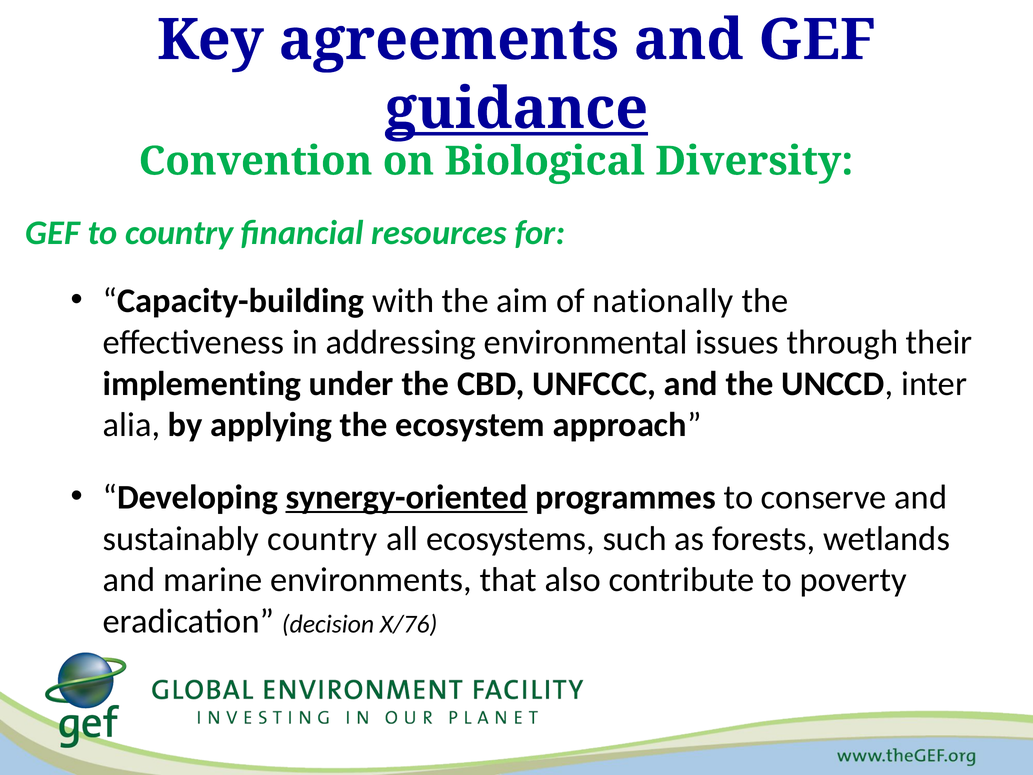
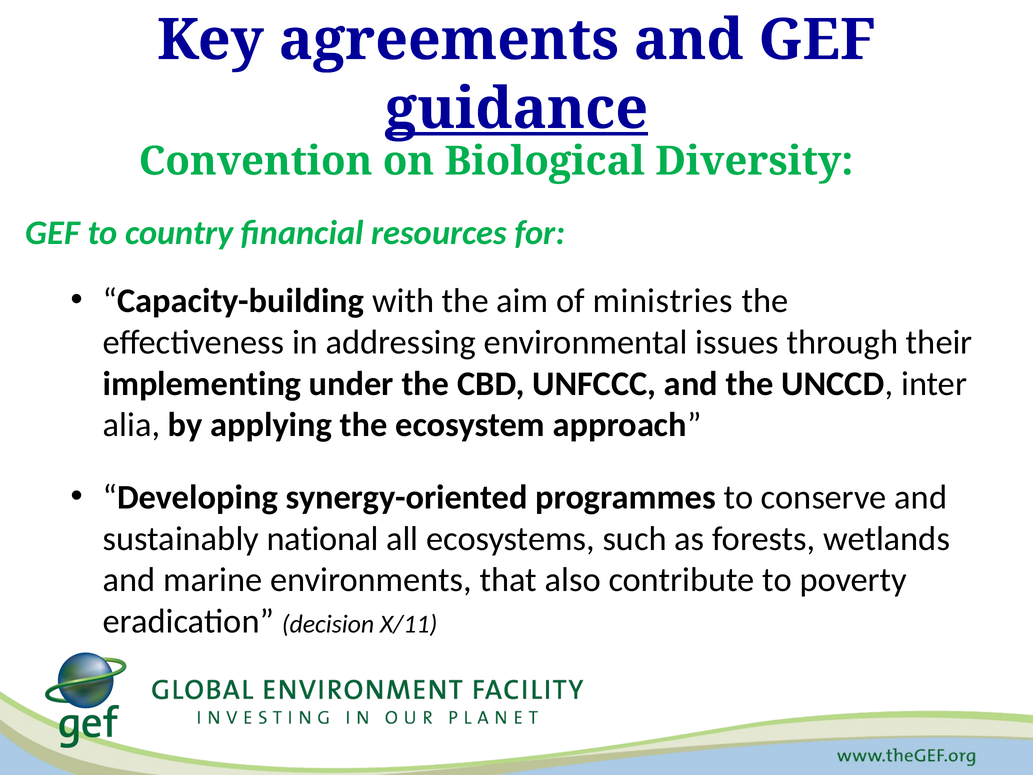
nationally: nationally -> ministries
synergy-oriented underline: present -> none
sustainably country: country -> national
X/76: X/76 -> X/11
